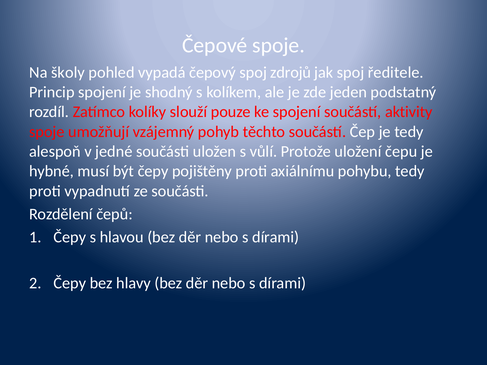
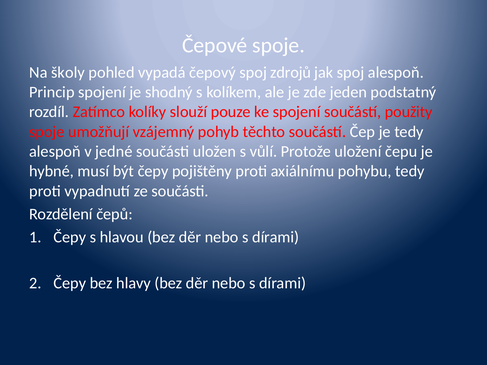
spoj ředitele: ředitele -> alespoň
aktivity: aktivity -> použity
